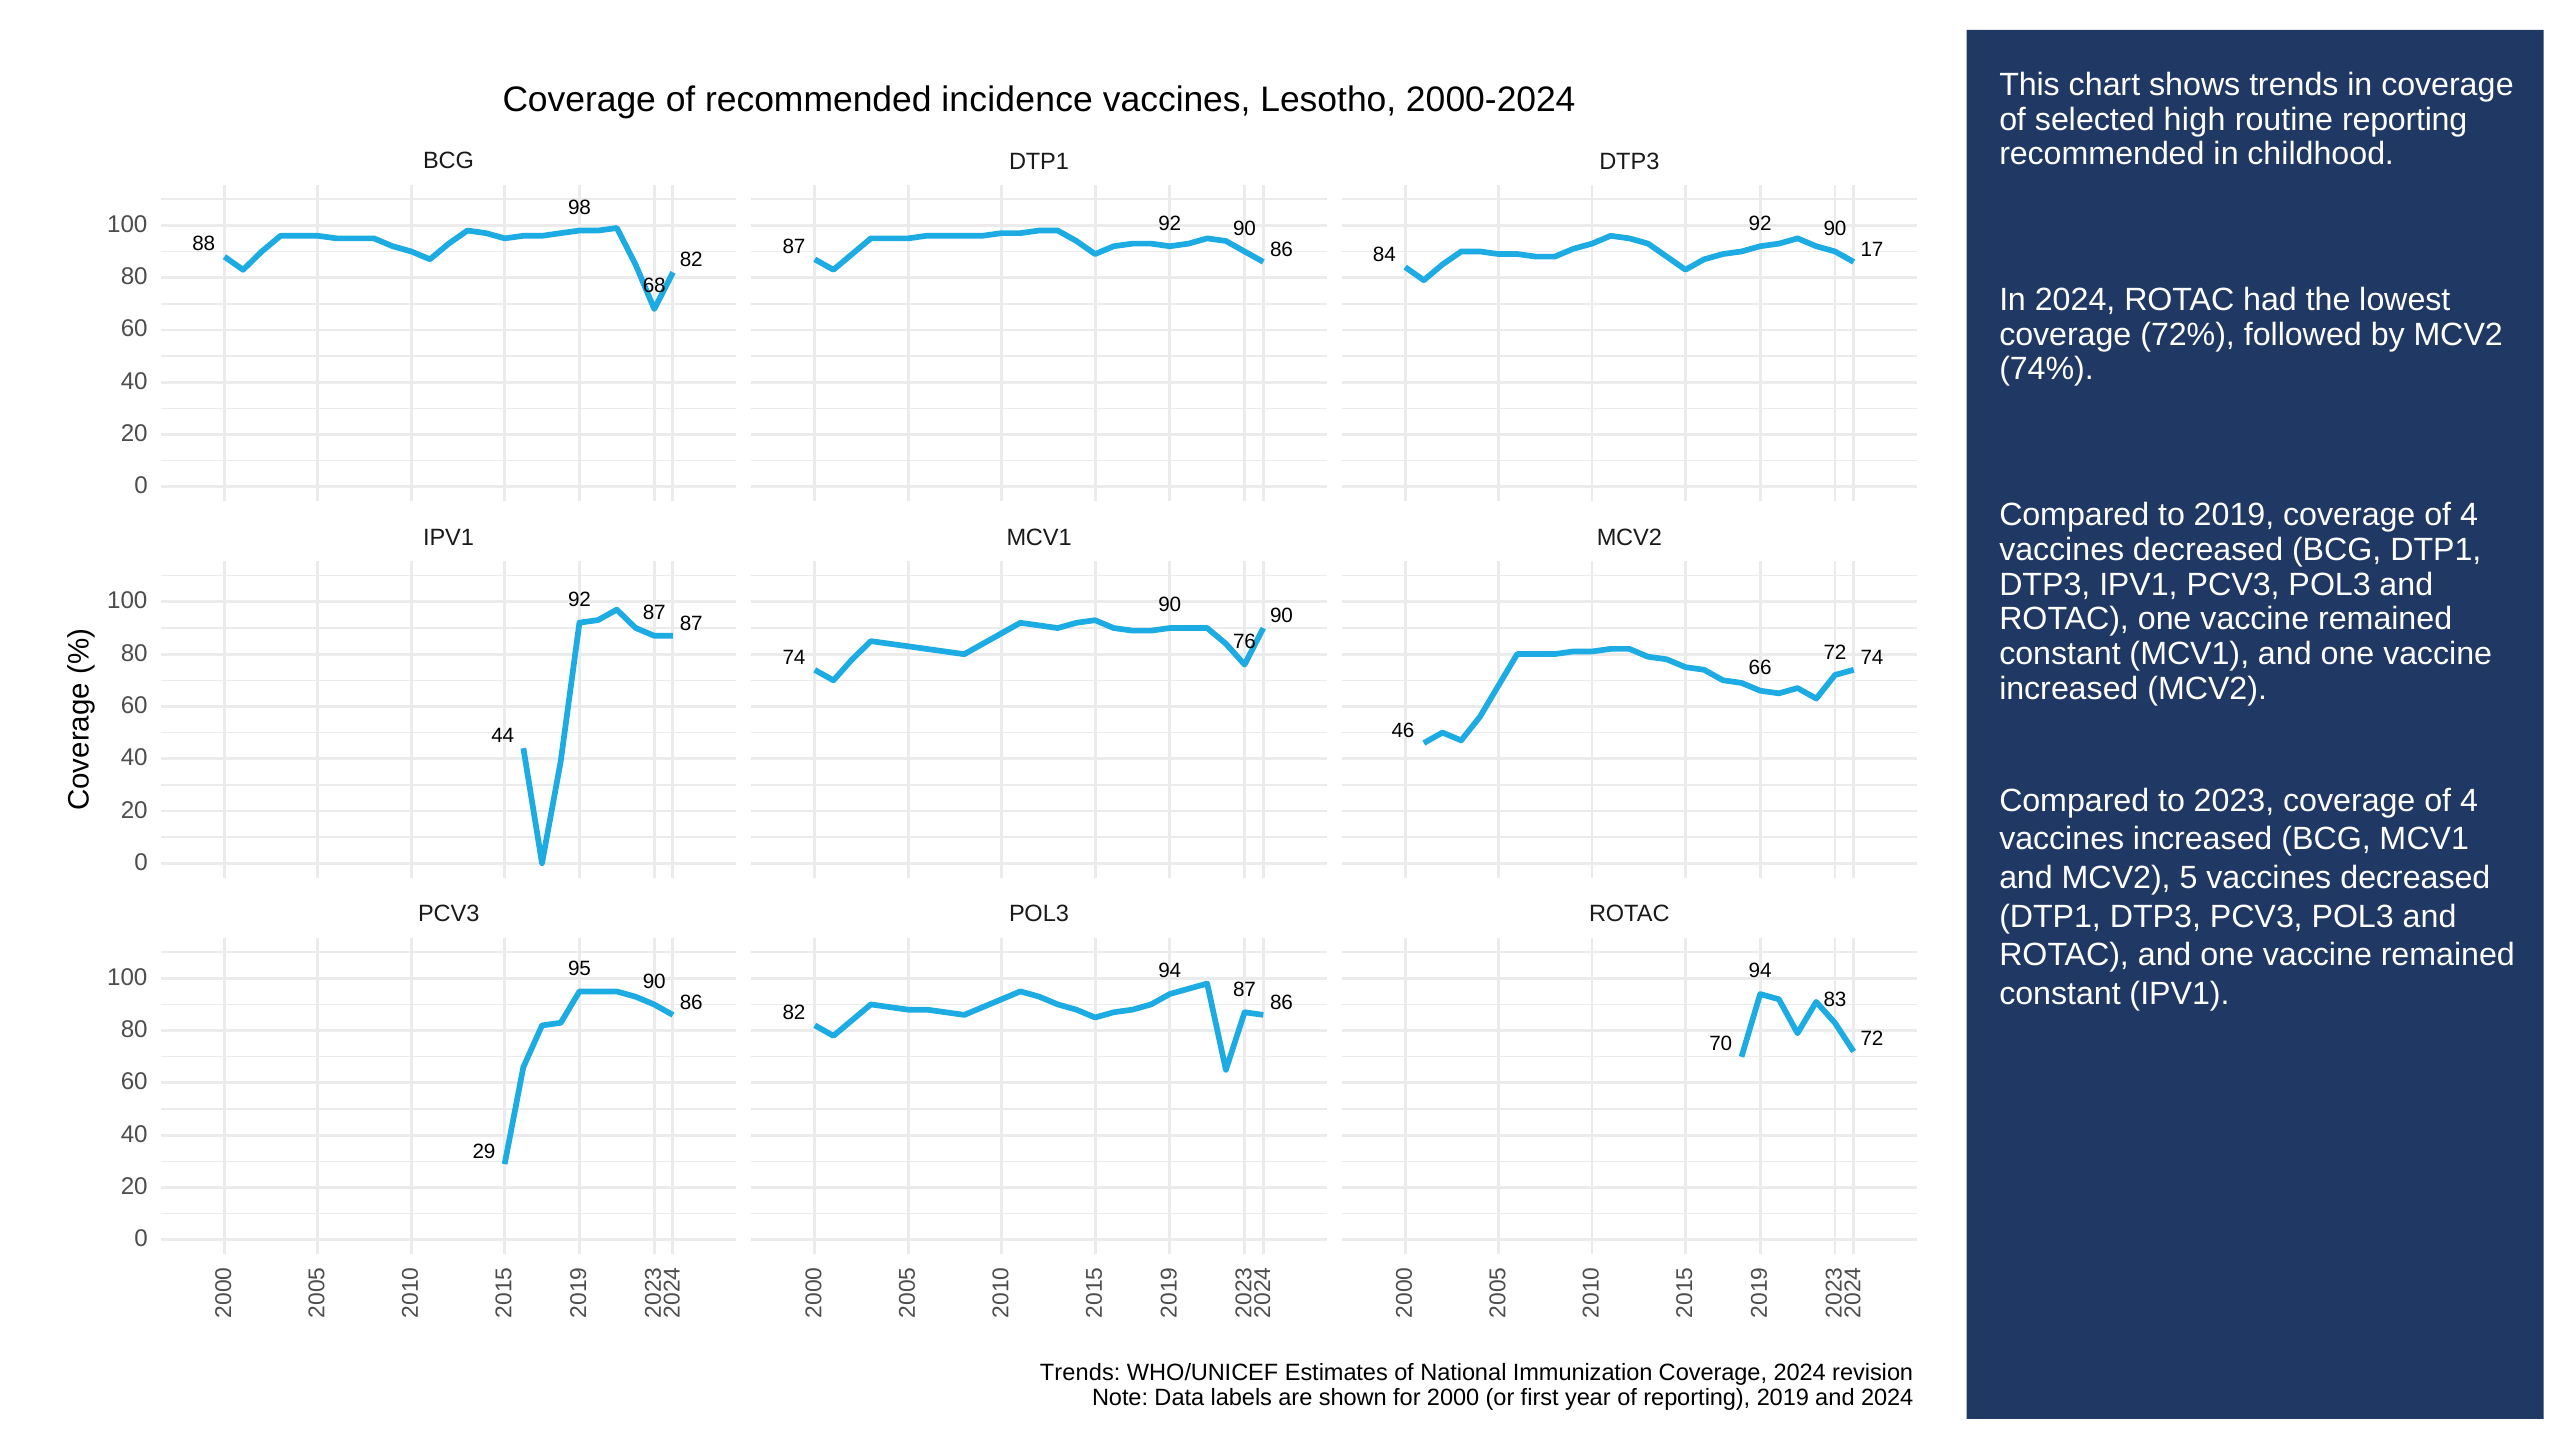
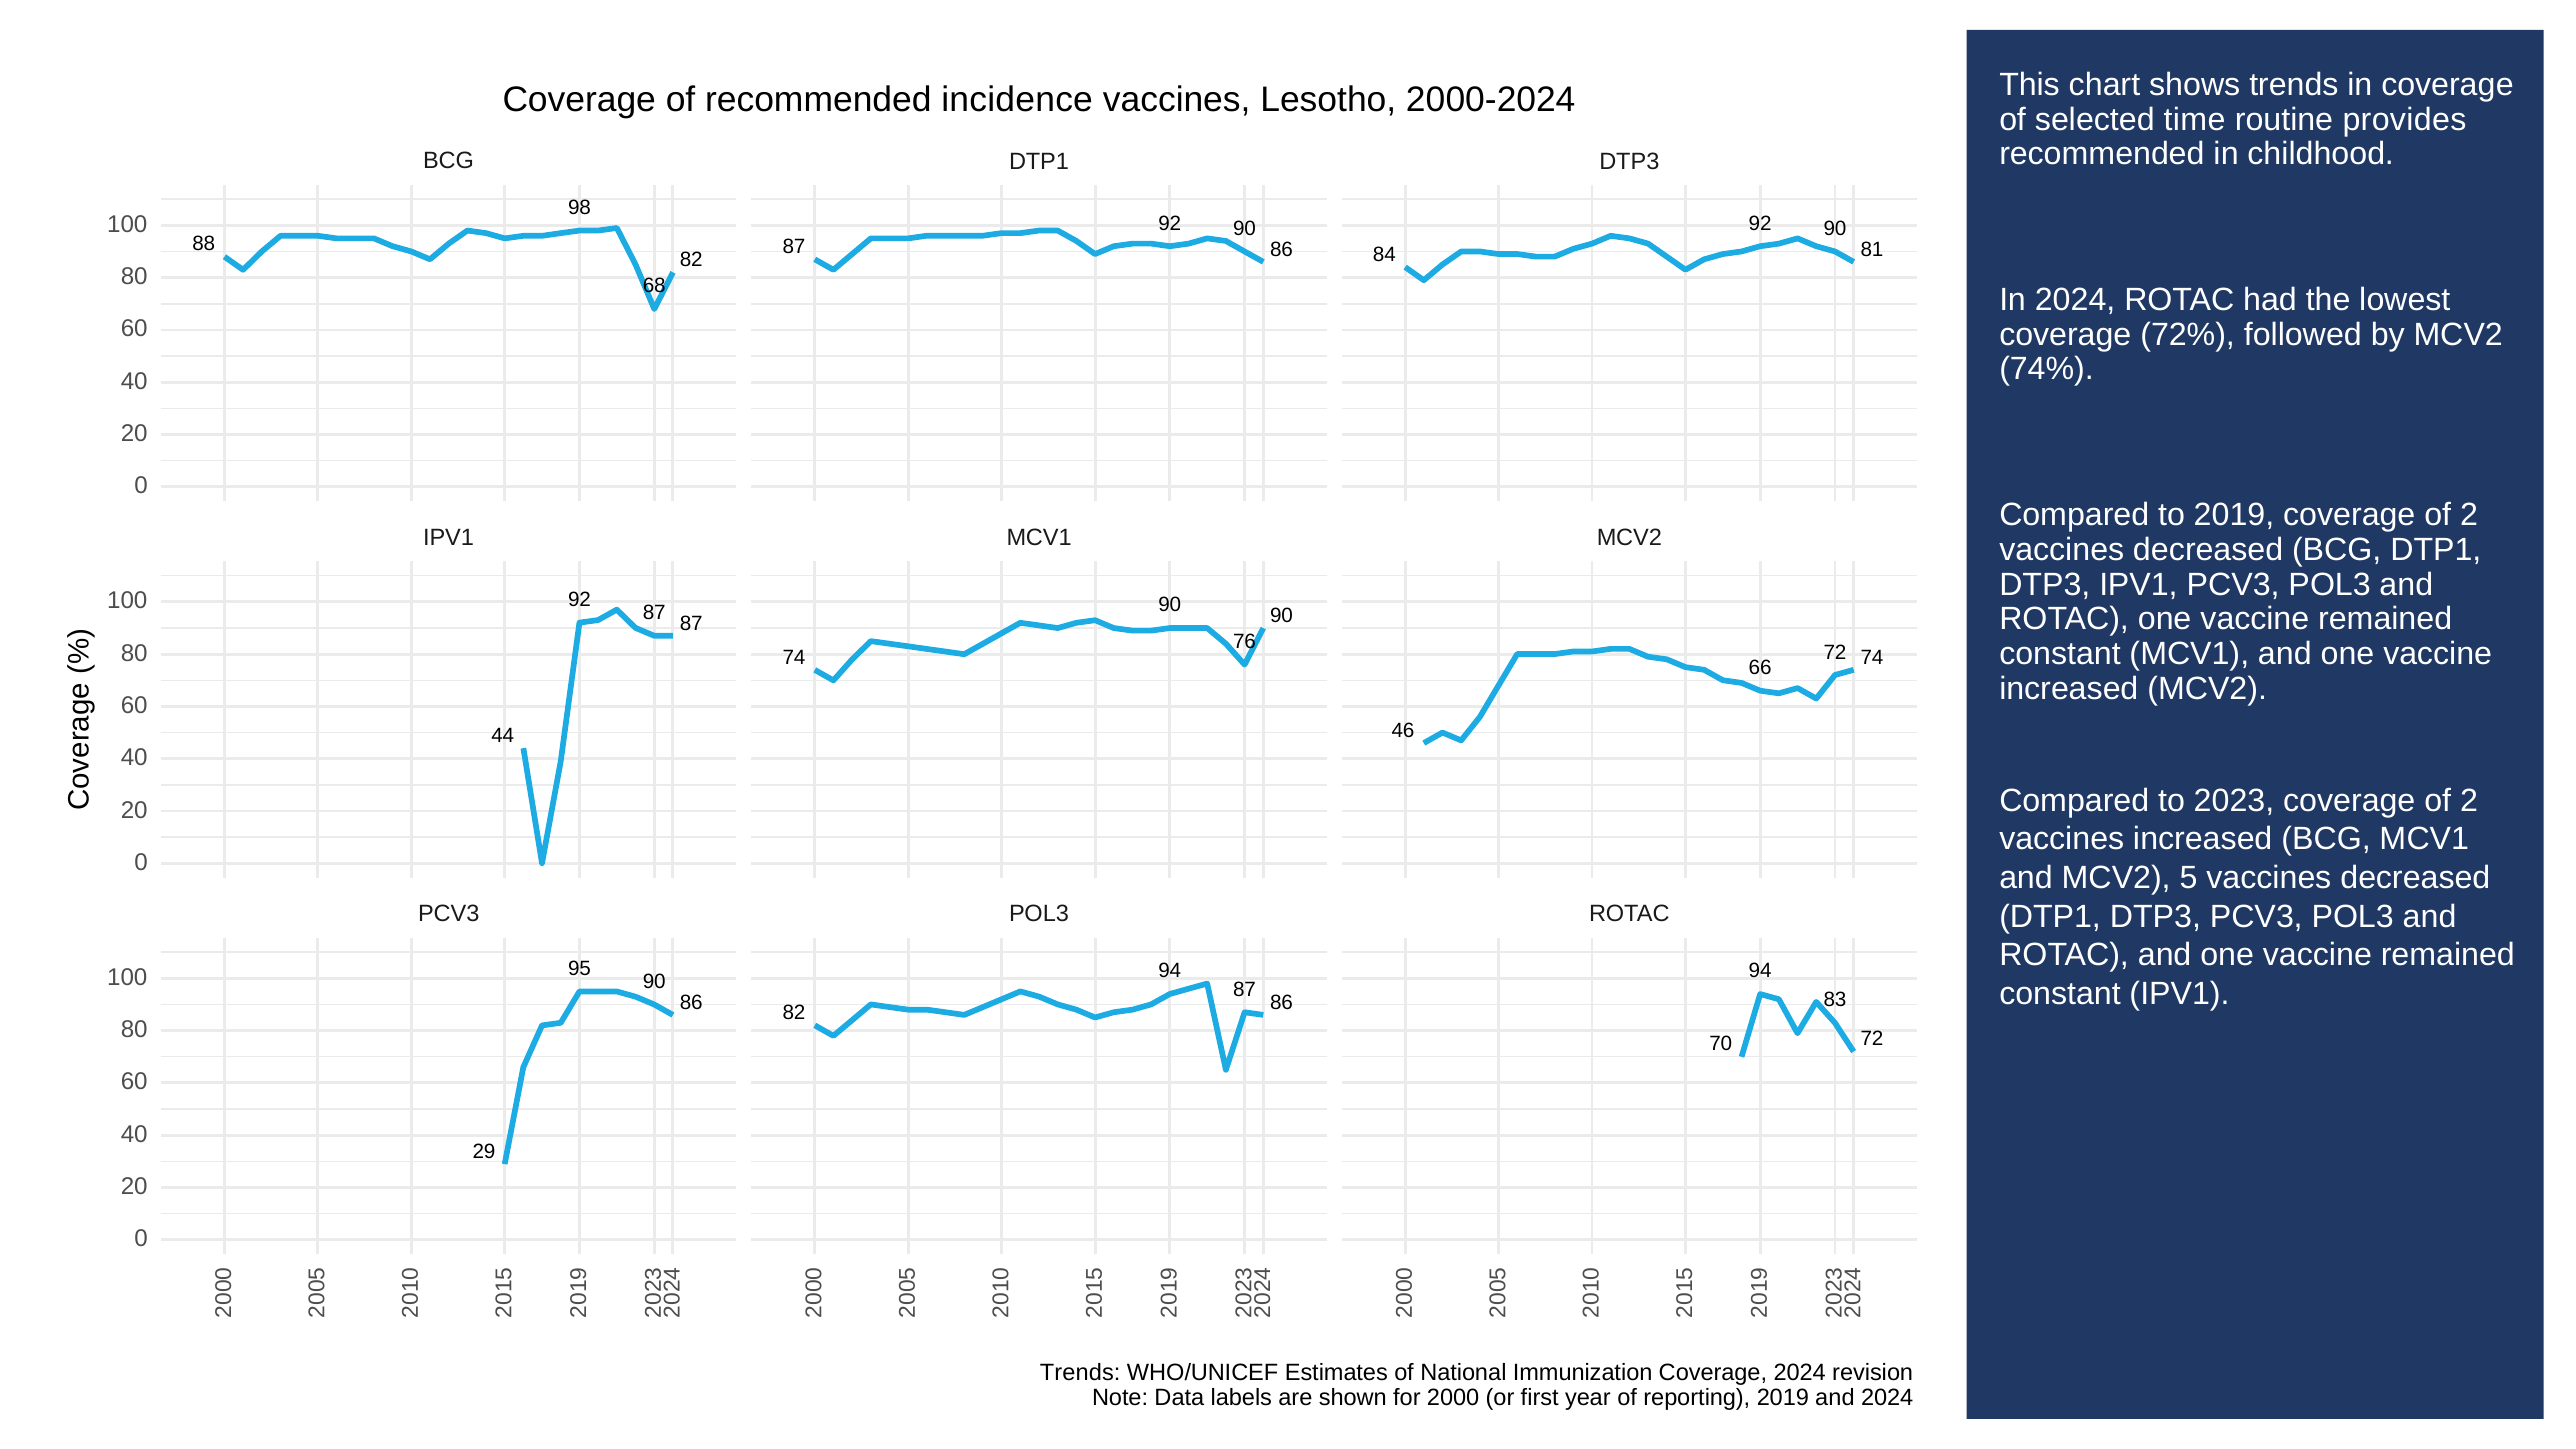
high: high -> time
routine reporting: reporting -> provides
17: 17 -> 81
2019 coverage of 4: 4 -> 2
2023 coverage of 4: 4 -> 2
